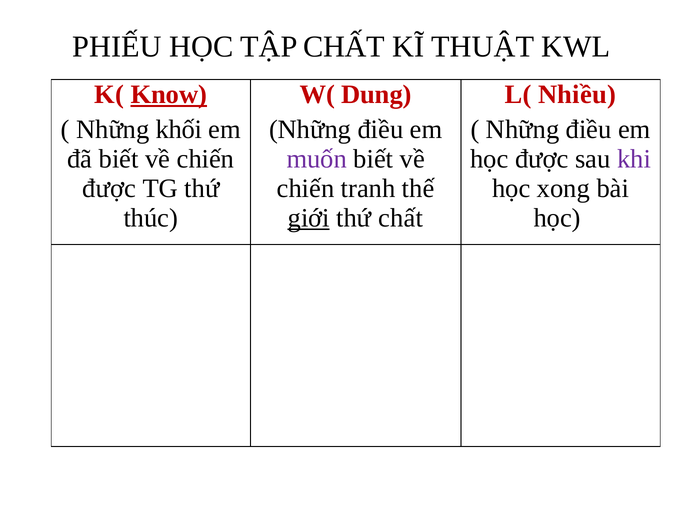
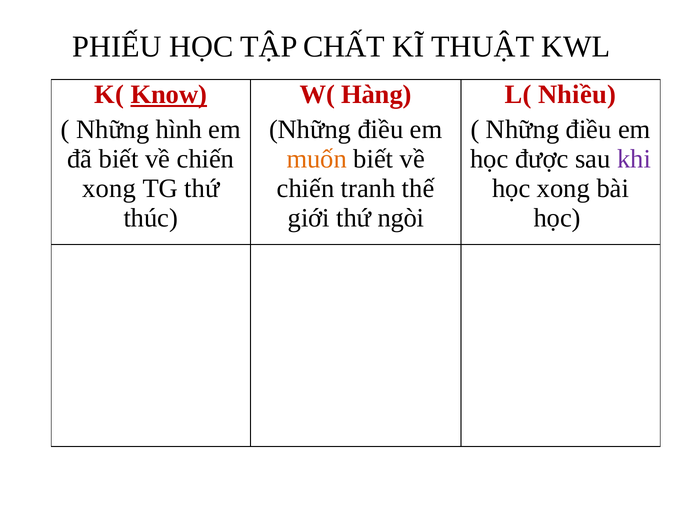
Dung: Dung -> Hàng
khối: khối -> hình
muốn colour: purple -> orange
được at (109, 188): được -> xong
giới underline: present -> none
thứ chất: chất -> ngòi
